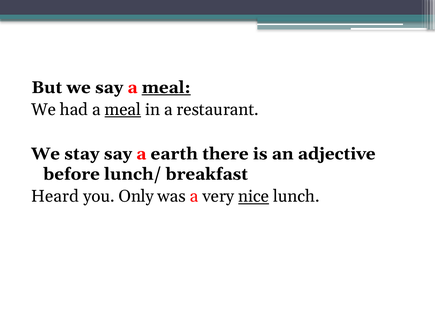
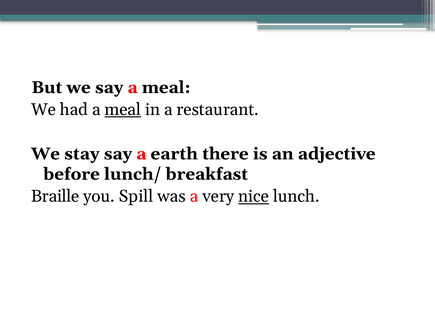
meal at (166, 88) underline: present -> none
Heard: Heard -> Braille
Only: Only -> Spill
